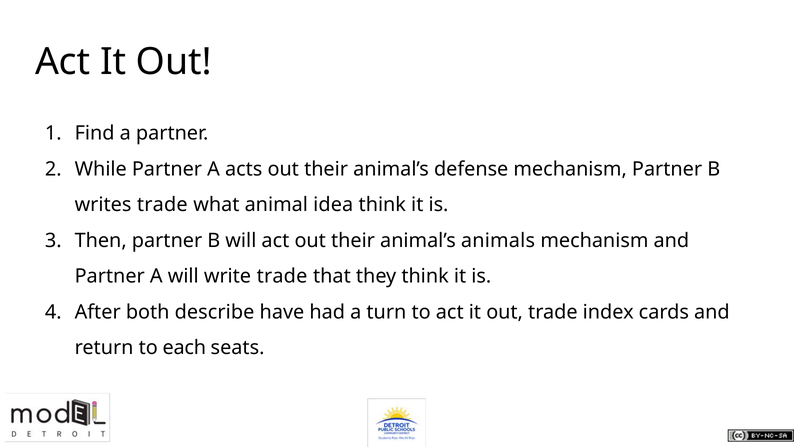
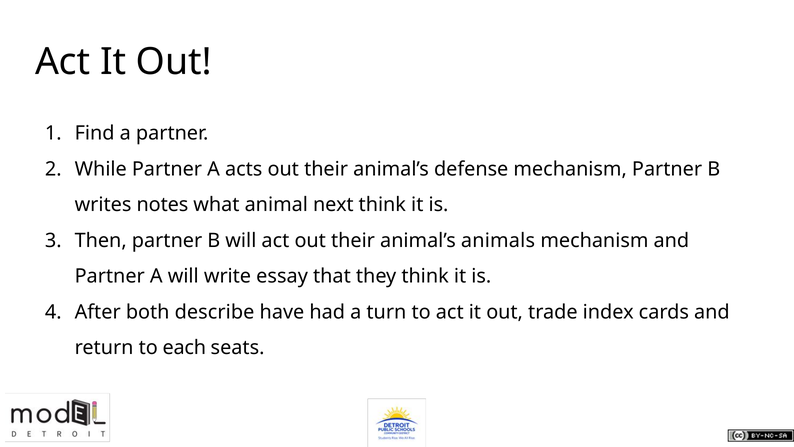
writes trade: trade -> notes
idea: idea -> next
write trade: trade -> essay
